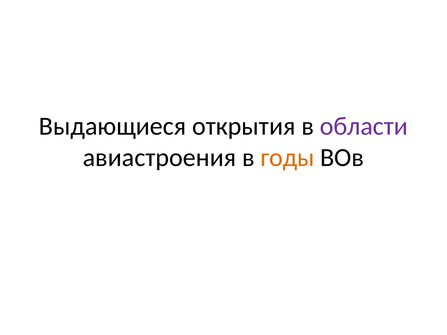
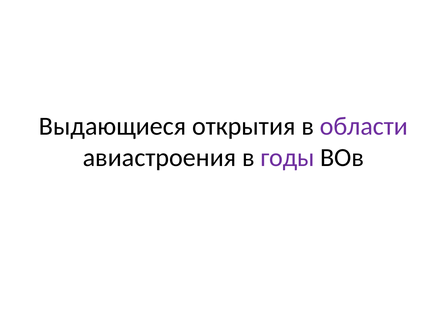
годы colour: orange -> purple
